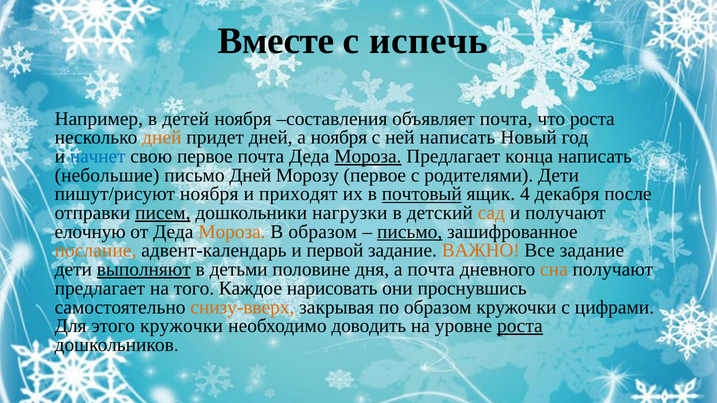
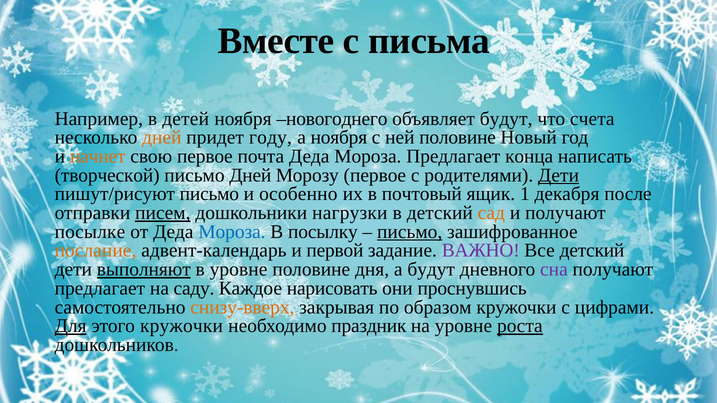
испечь: испечь -> письма
составления: составления -> новогоднего
объявляет почта: почта -> будут
что роста: роста -> счета
придет дней: дней -> году
ней написать: написать -> половине
начнет colour: blue -> orange
Мороза at (368, 156) underline: present -> none
небольшие: небольшие -> творческой
Дети at (559, 175) underline: none -> present
пишут/рисуют ноября: ноября -> письмо
приходят: приходят -> особенно
почтовый underline: present -> none
4: 4 -> 1
елочную: елочную -> посылке
Мороза at (232, 232) colour: orange -> blue
В образом: образом -> посылку
ВАЖНО colour: orange -> purple
Все задание: задание -> детский
в детьми: детьми -> уровне
а почта: почта -> будут
сна colour: orange -> purple
того: того -> саду
Для underline: none -> present
доводить: доводить -> праздник
